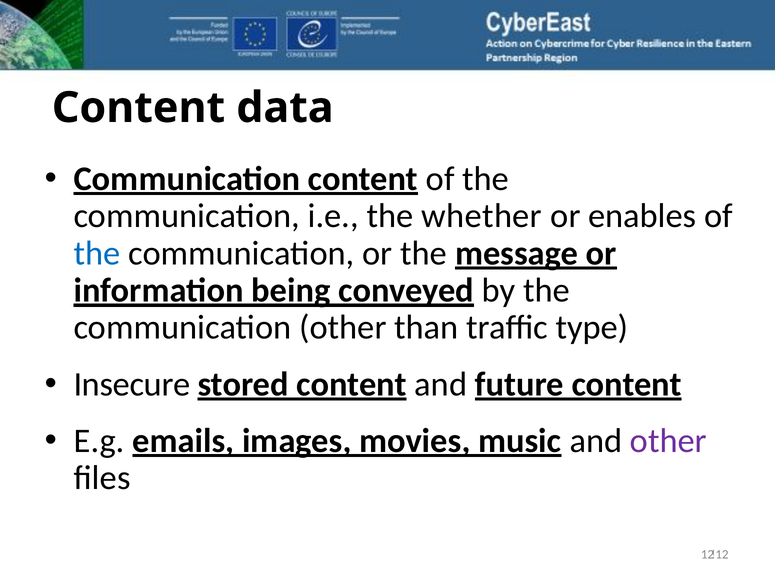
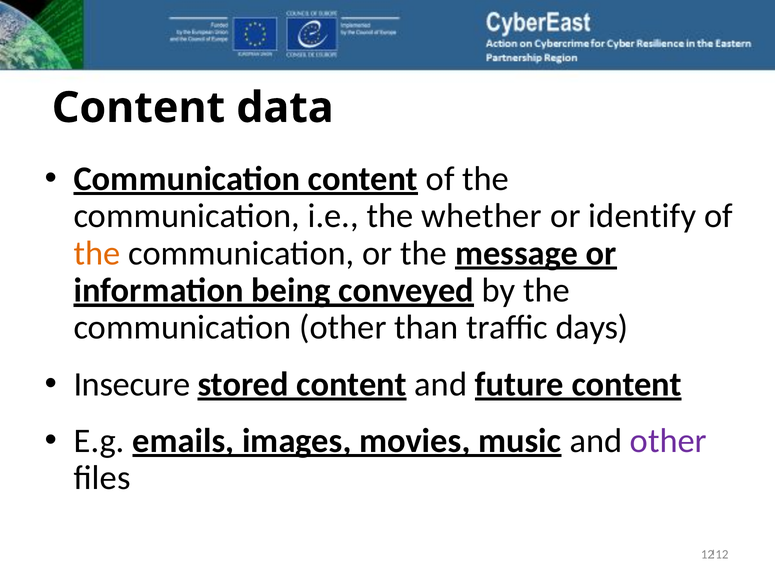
enables: enables -> identify
the at (97, 253) colour: blue -> orange
type: type -> days
